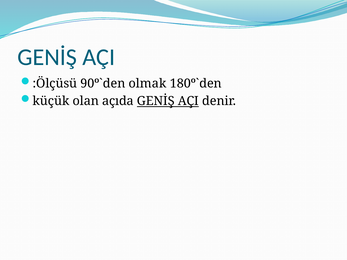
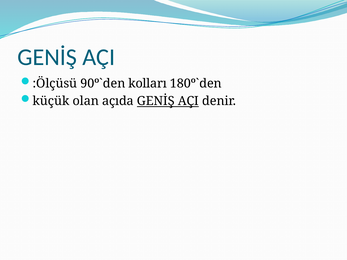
olmak: olmak -> kolları
